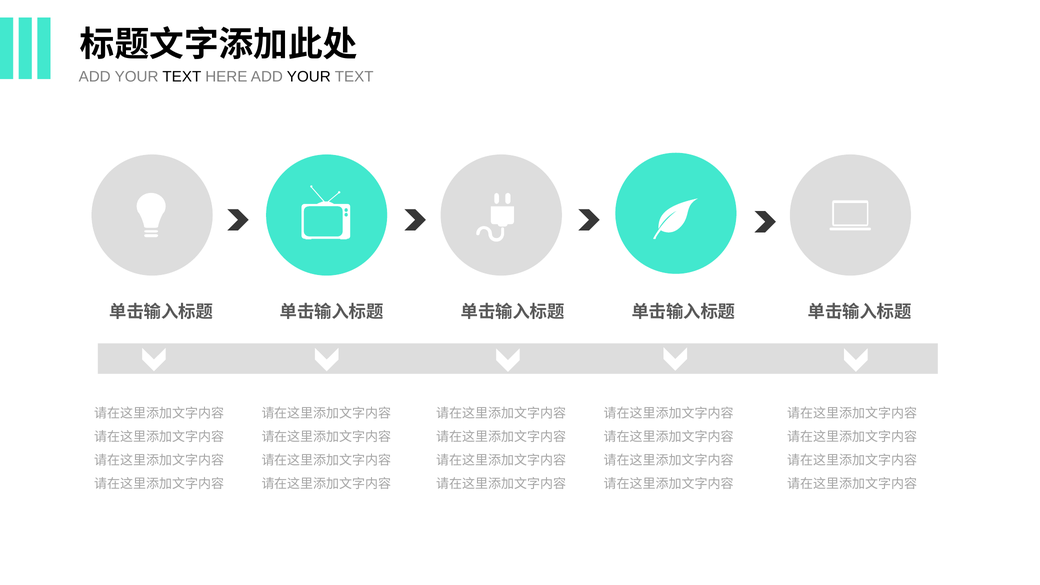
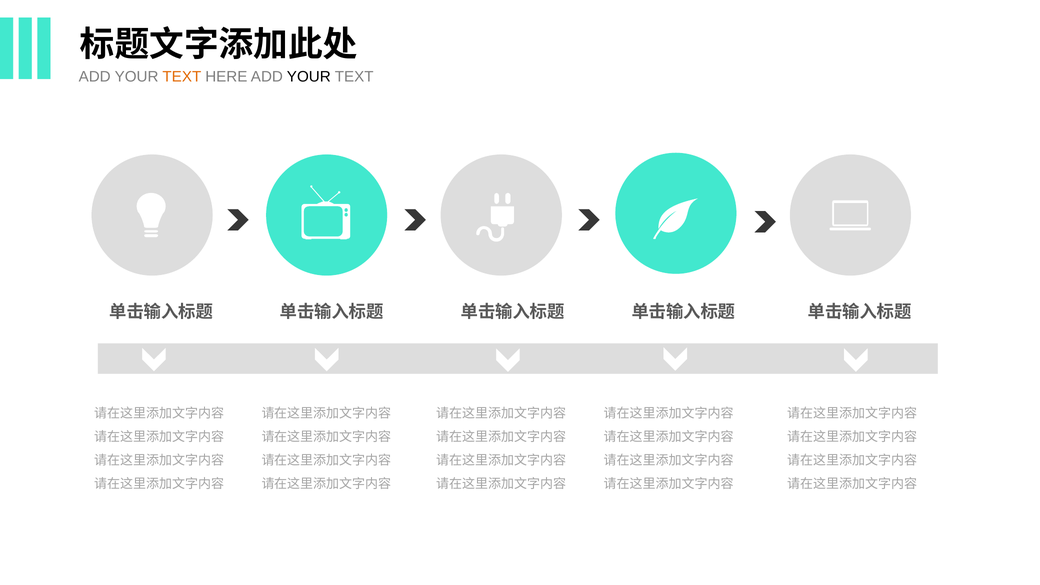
TEXT at (182, 77) colour: black -> orange
